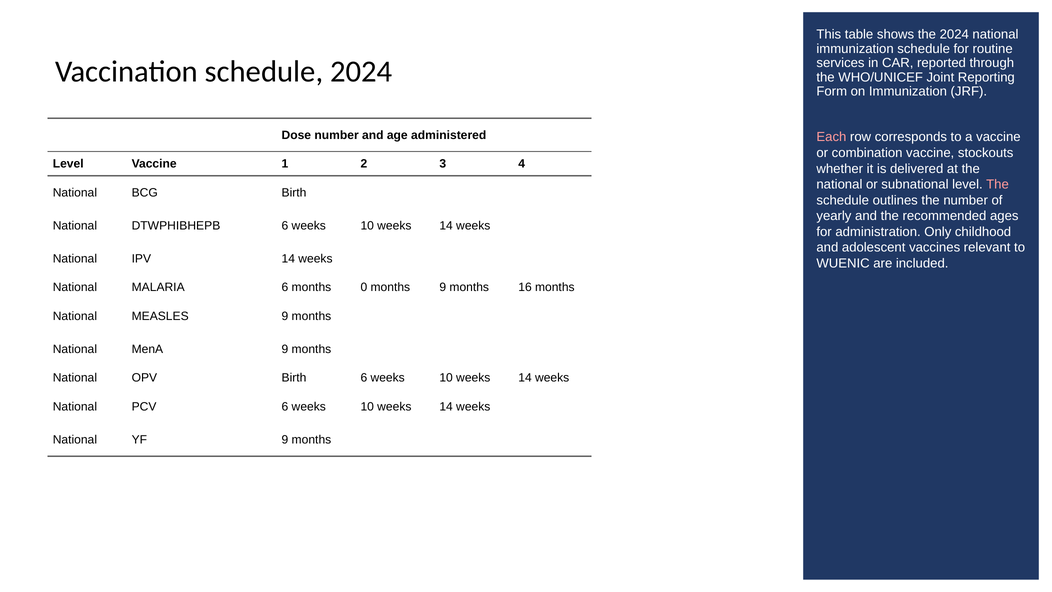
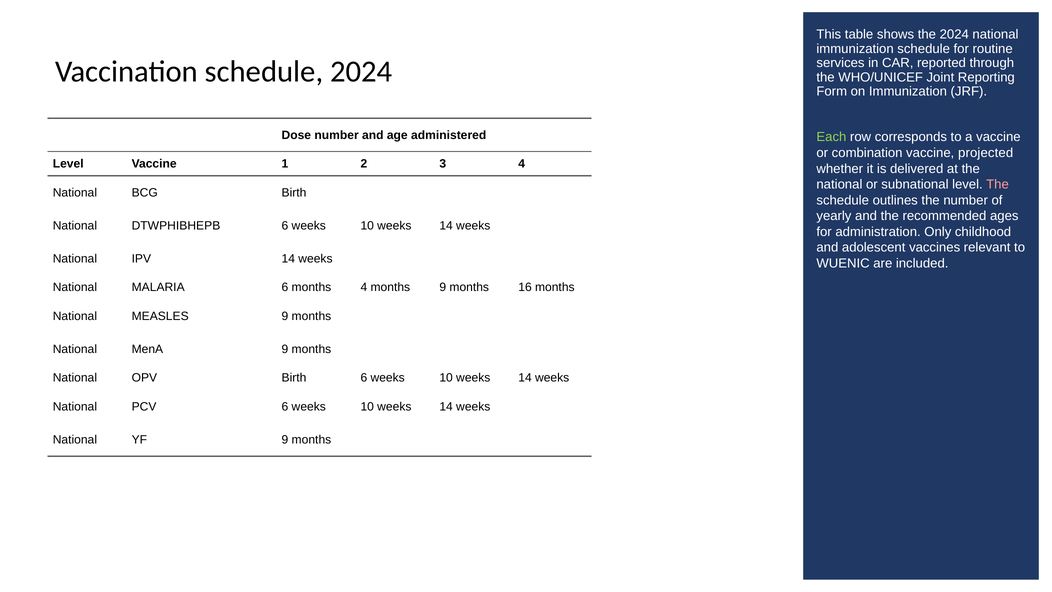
Each colour: pink -> light green
stockouts: stockouts -> projected
months 0: 0 -> 4
